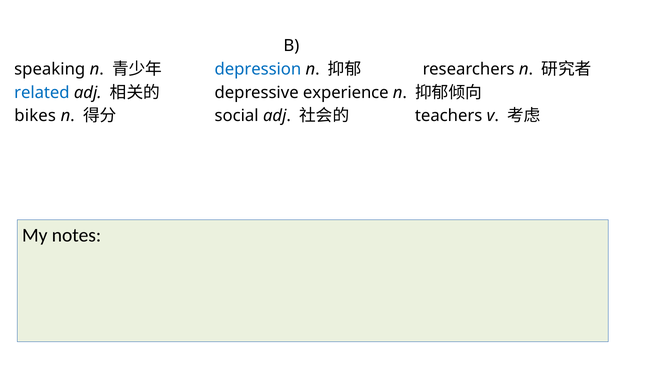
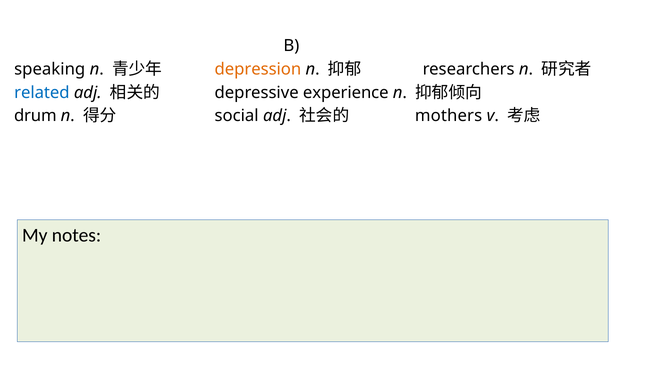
depression colour: blue -> orange
bikes: bikes -> drum
teachers: teachers -> mothers
